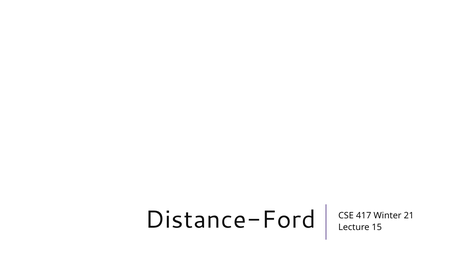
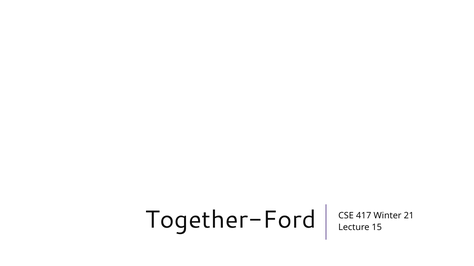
Distance-Ford: Distance-Ford -> Together-Ford
